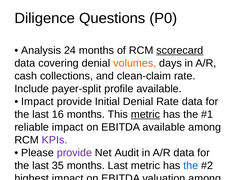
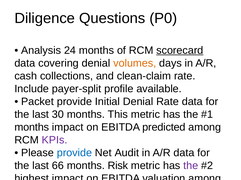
Impact at (37, 102): Impact -> Packet
16: 16 -> 30
metric at (145, 115) underline: present -> none
reliable at (32, 128): reliable -> months
EBITDA available: available -> predicted
provide at (74, 153) colour: purple -> blue
35: 35 -> 66
months Last: Last -> Risk
the at (191, 166) colour: blue -> purple
